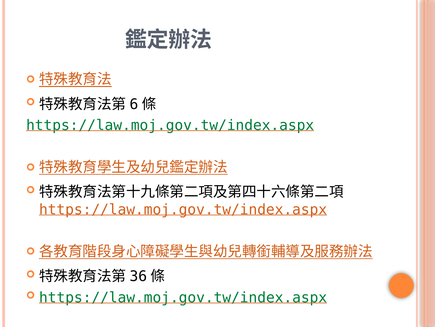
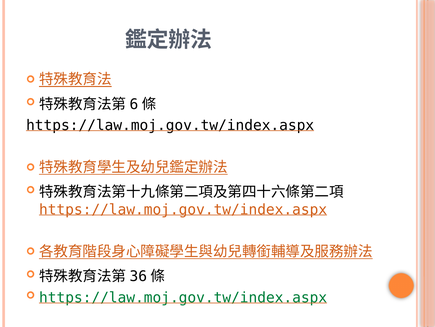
https://law.moj.gov.tw/index.aspx at (170, 125) colour: green -> black
